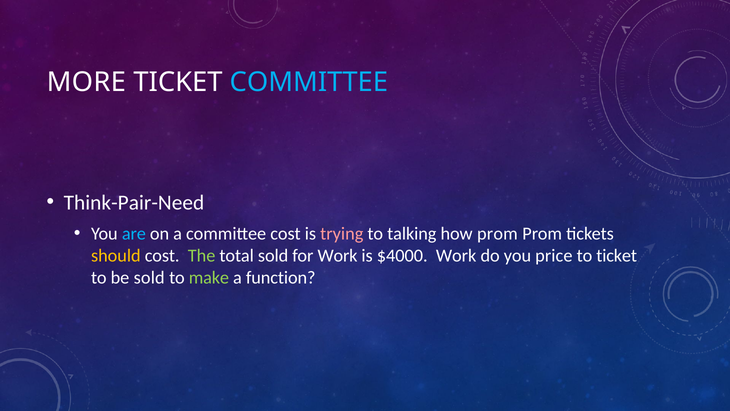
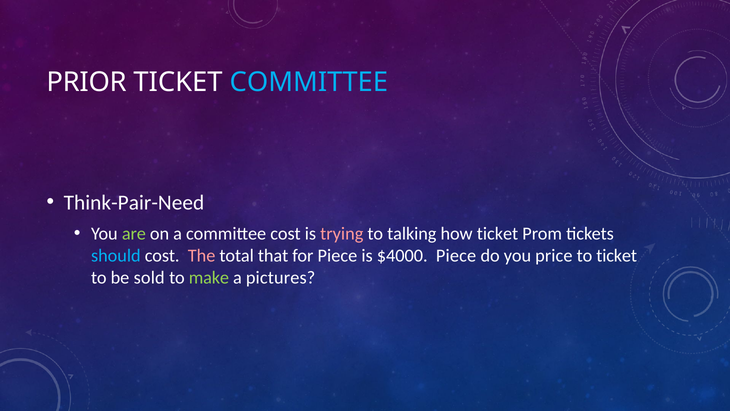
MORE: MORE -> PRIOR
are colour: light blue -> light green
how prom: prom -> ticket
should colour: yellow -> light blue
The colour: light green -> pink
total sold: sold -> that
for Work: Work -> Piece
$4000 Work: Work -> Piece
function: function -> pictures
